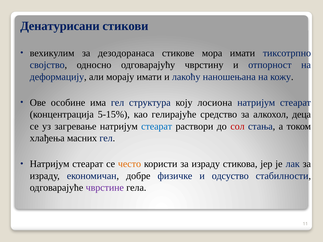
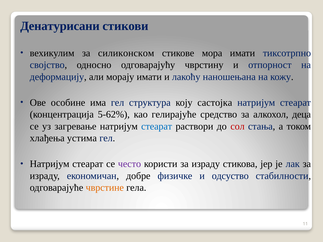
дезодоранаса: дезодоранаса -> силиконском
лосиона: лосиона -> састојка
5-15%: 5-15% -> 5-62%
масних: масних -> устима
често colour: orange -> purple
чврстине colour: purple -> orange
